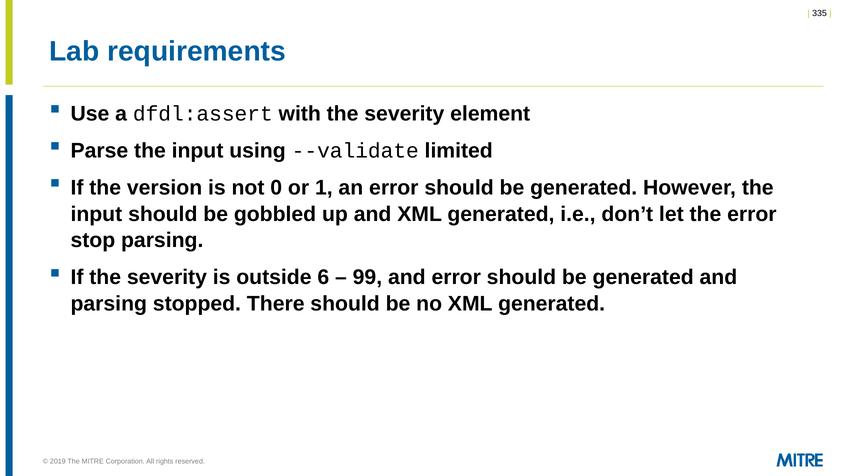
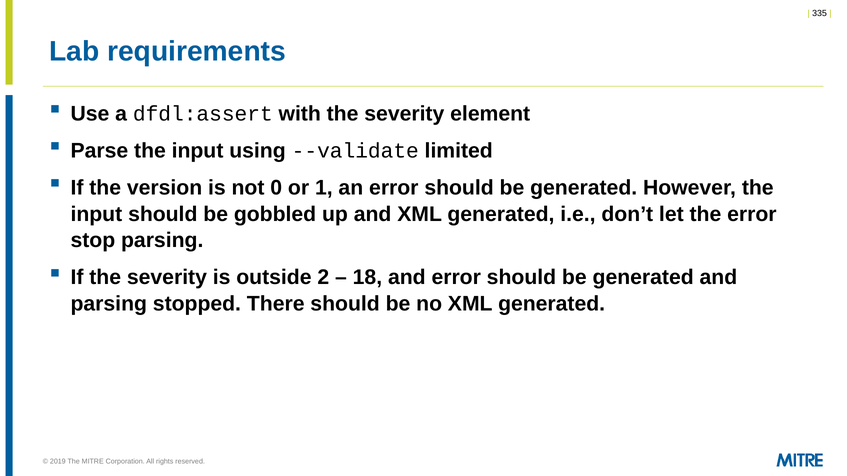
6: 6 -> 2
99: 99 -> 18
